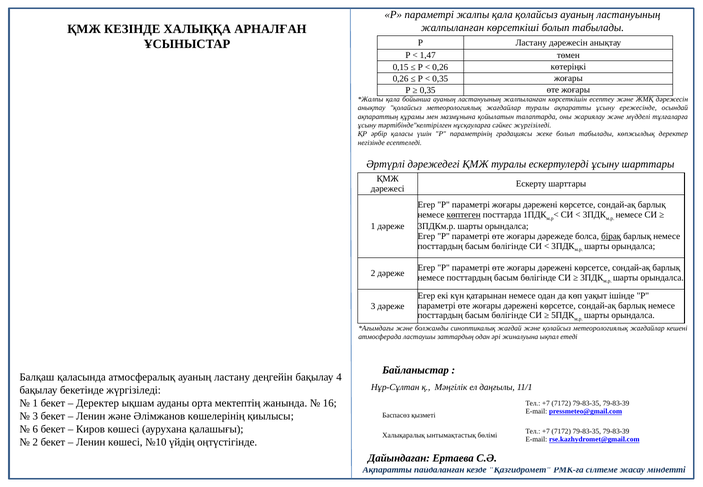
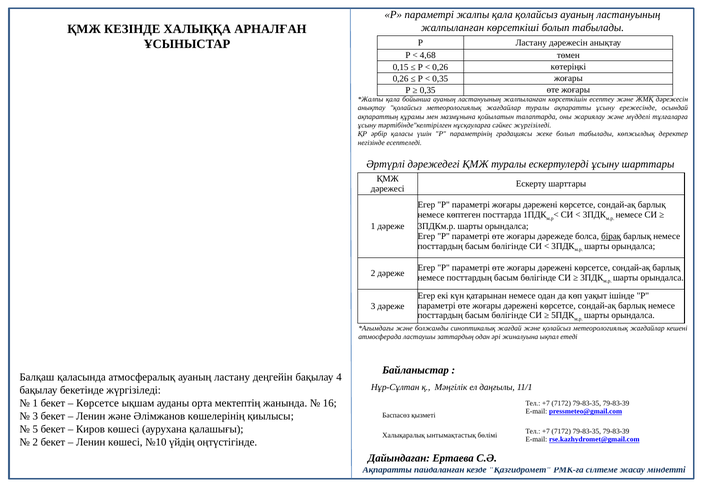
1,47: 1,47 -> 4,68
көптеген underline: present -> none
Деректер at (98, 403): Деректер -> Көрсетсе
6: 6 -> 5
